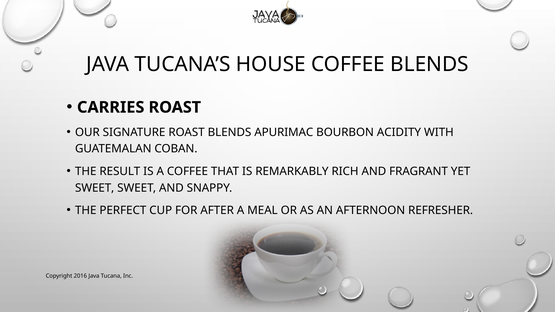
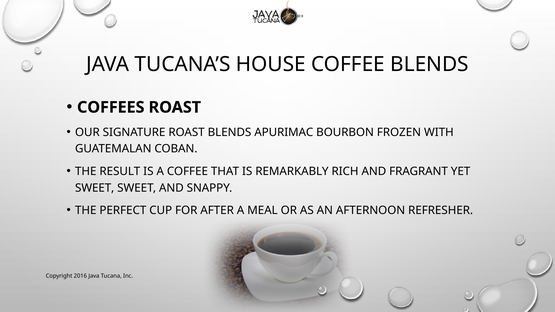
CARRIES: CARRIES -> COFFEES
ACIDITY: ACIDITY -> FROZEN
